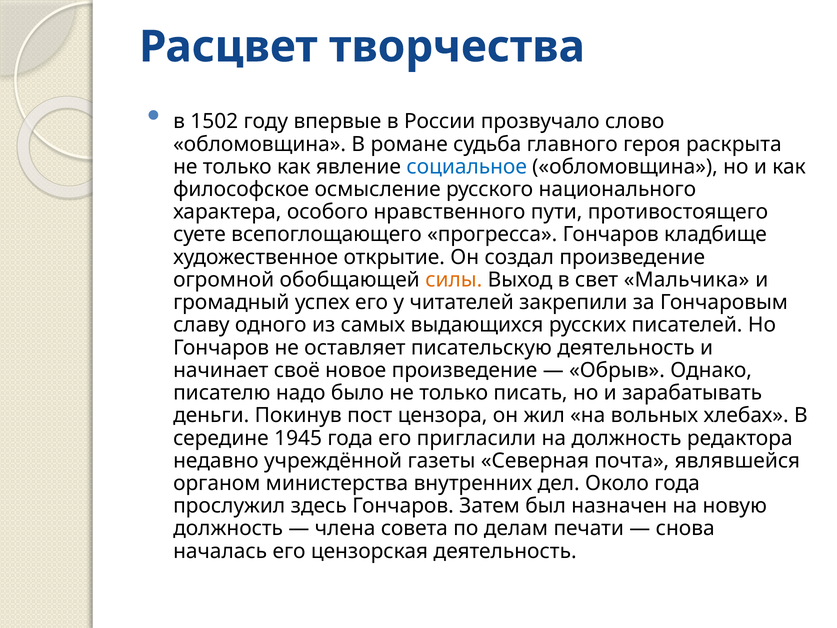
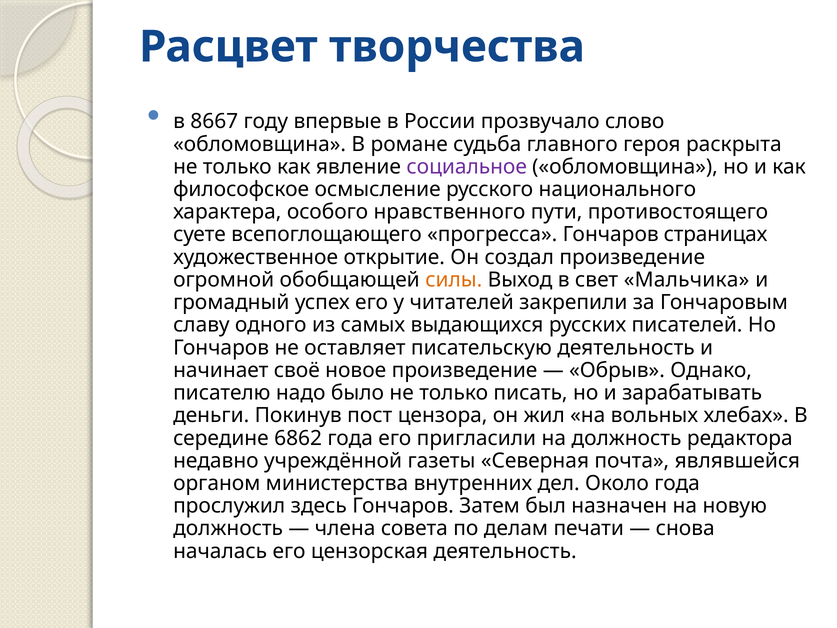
1502: 1502 -> 8667
социальное colour: blue -> purple
кладбище: кладбище -> страницах
1945: 1945 -> 6862
